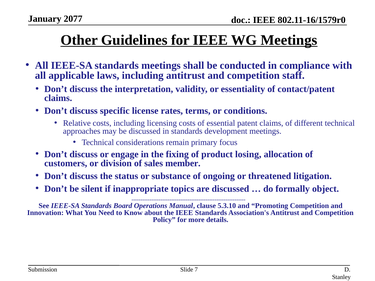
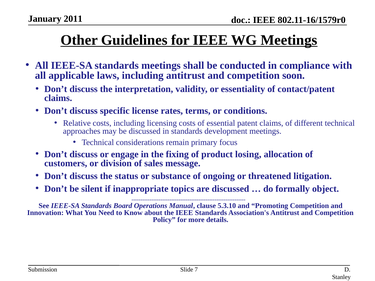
2077: 2077 -> 2011
staff: staff -> soon
member: member -> message
